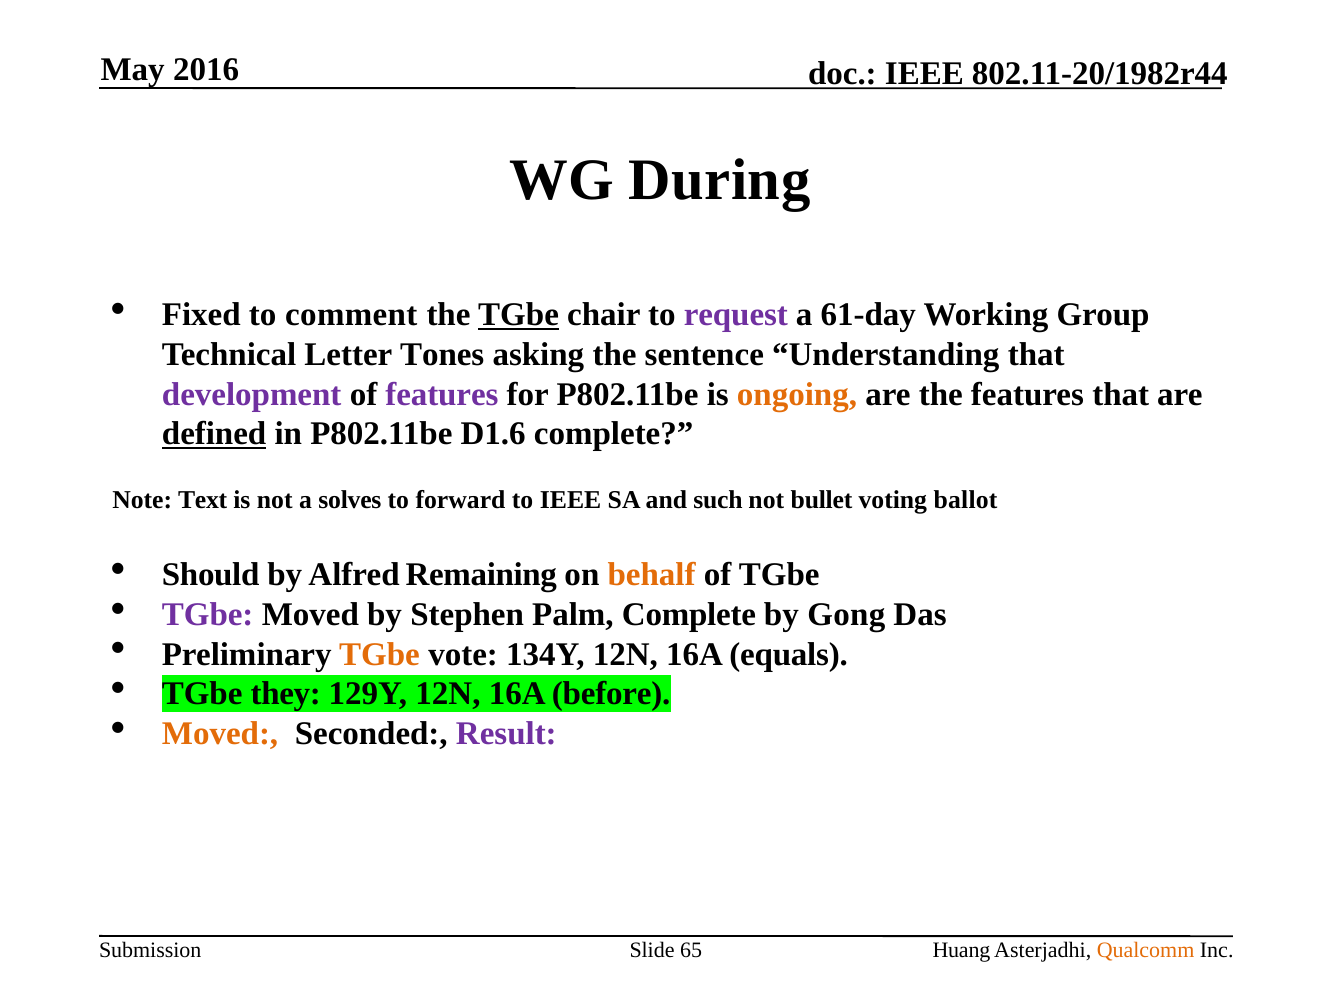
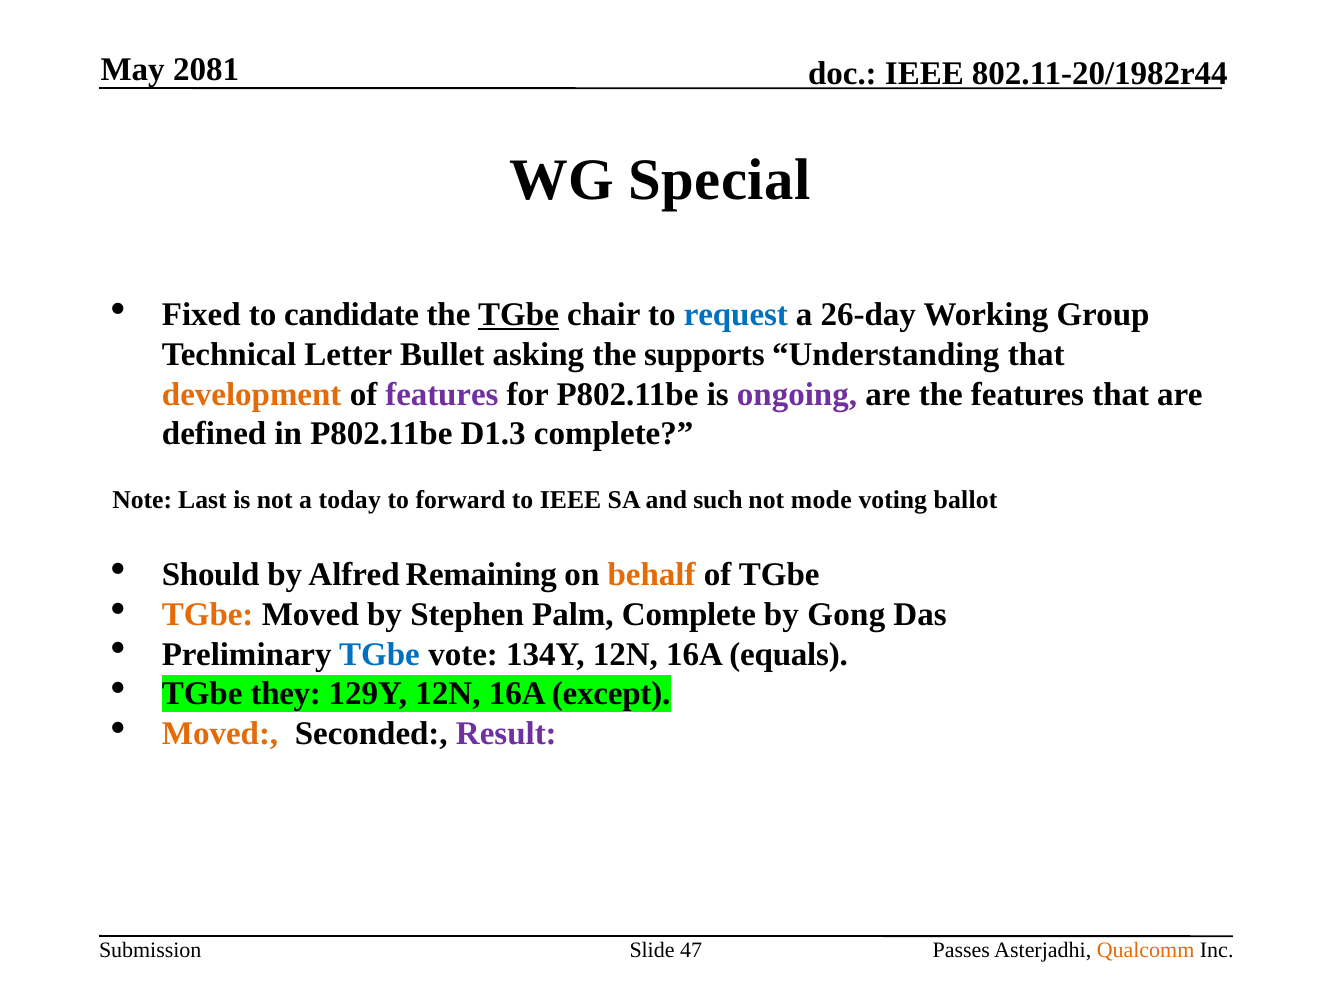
2016: 2016 -> 2081
During: During -> Special
comment: comment -> candidate
request colour: purple -> blue
61-day: 61-day -> 26-day
Tones: Tones -> Bullet
sentence: sentence -> supports
development colour: purple -> orange
ongoing colour: orange -> purple
defined underline: present -> none
D1.6: D1.6 -> D1.3
Text: Text -> Last
solves: solves -> today
bullet: bullet -> mode
TGbe at (208, 614) colour: purple -> orange
TGbe at (380, 654) colour: orange -> blue
before: before -> except
65: 65 -> 47
Huang: Huang -> Passes
